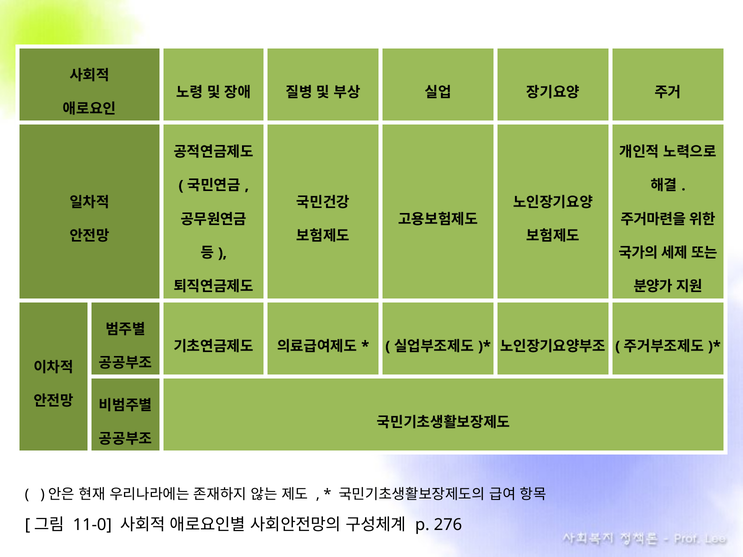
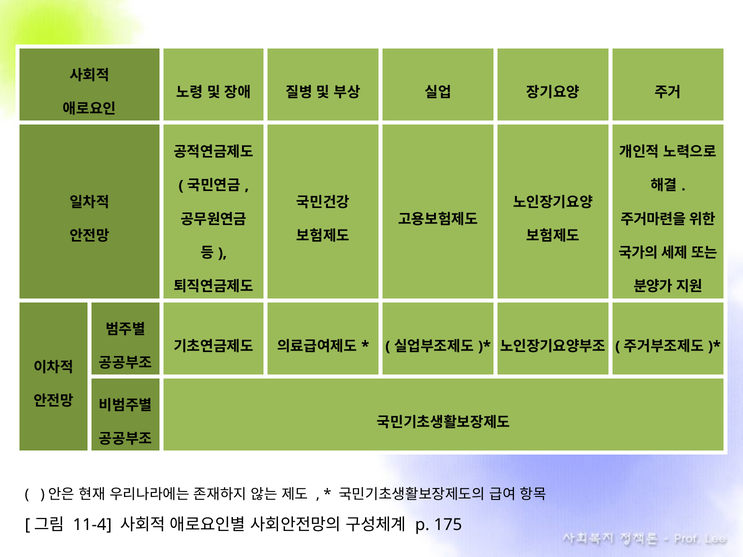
11-0: 11-0 -> 11-4
276: 276 -> 175
